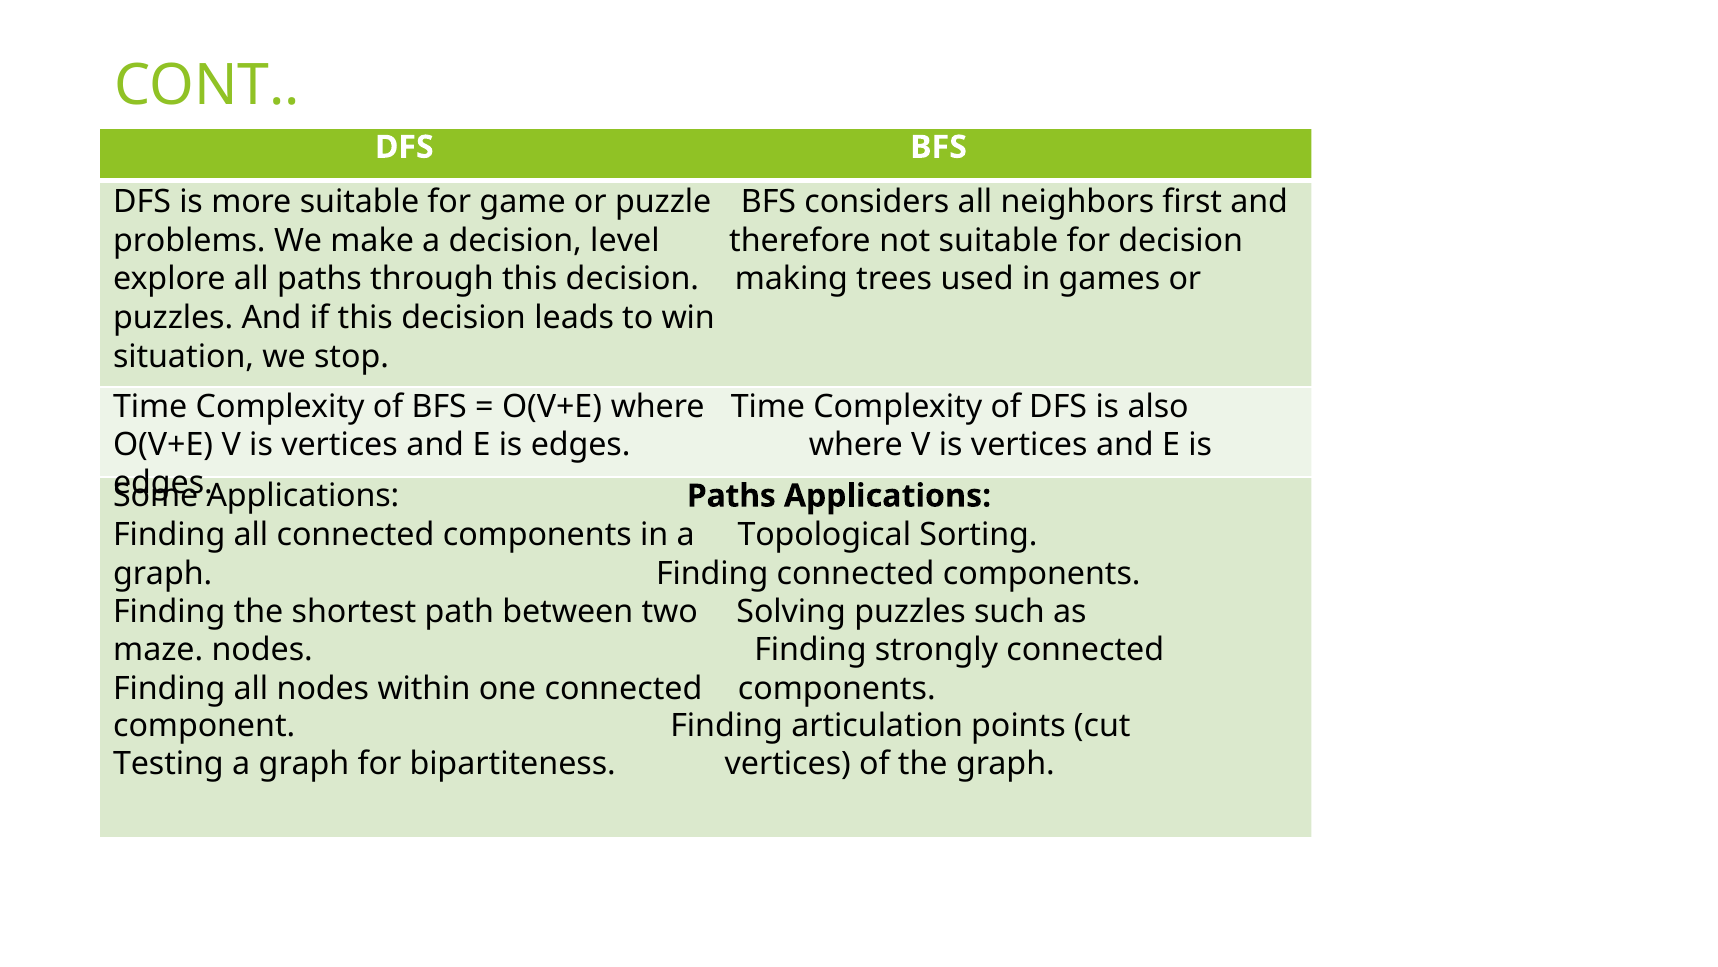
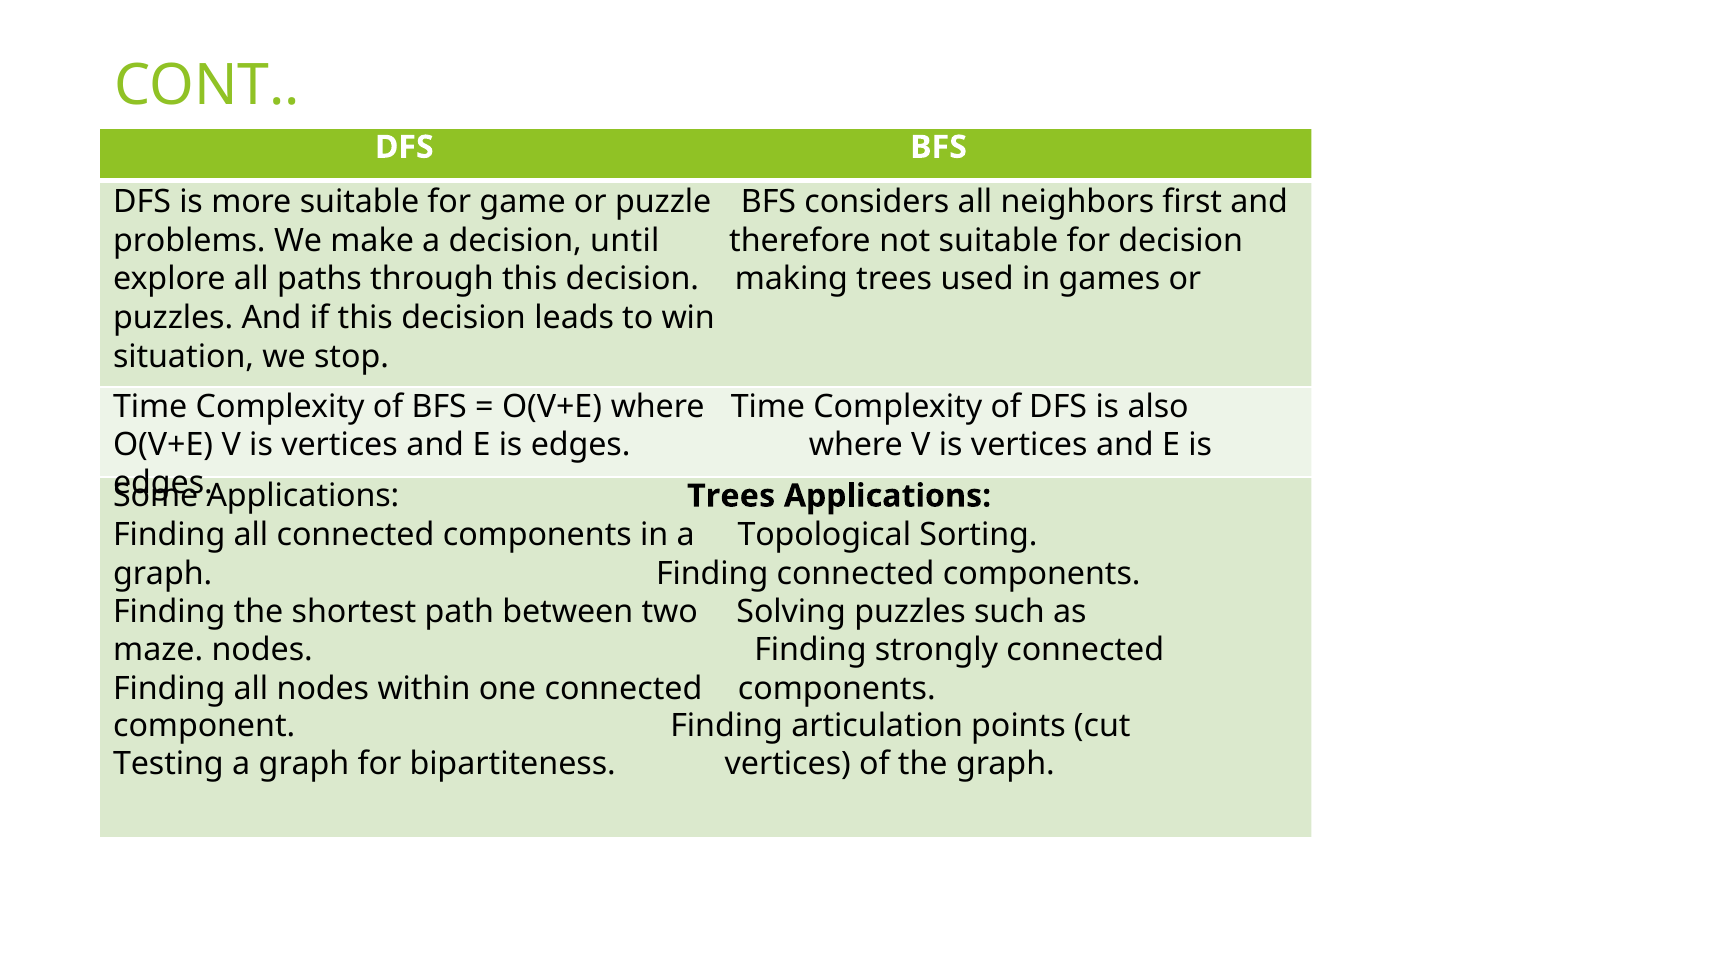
level: level -> until
Applications Paths: Paths -> Trees
